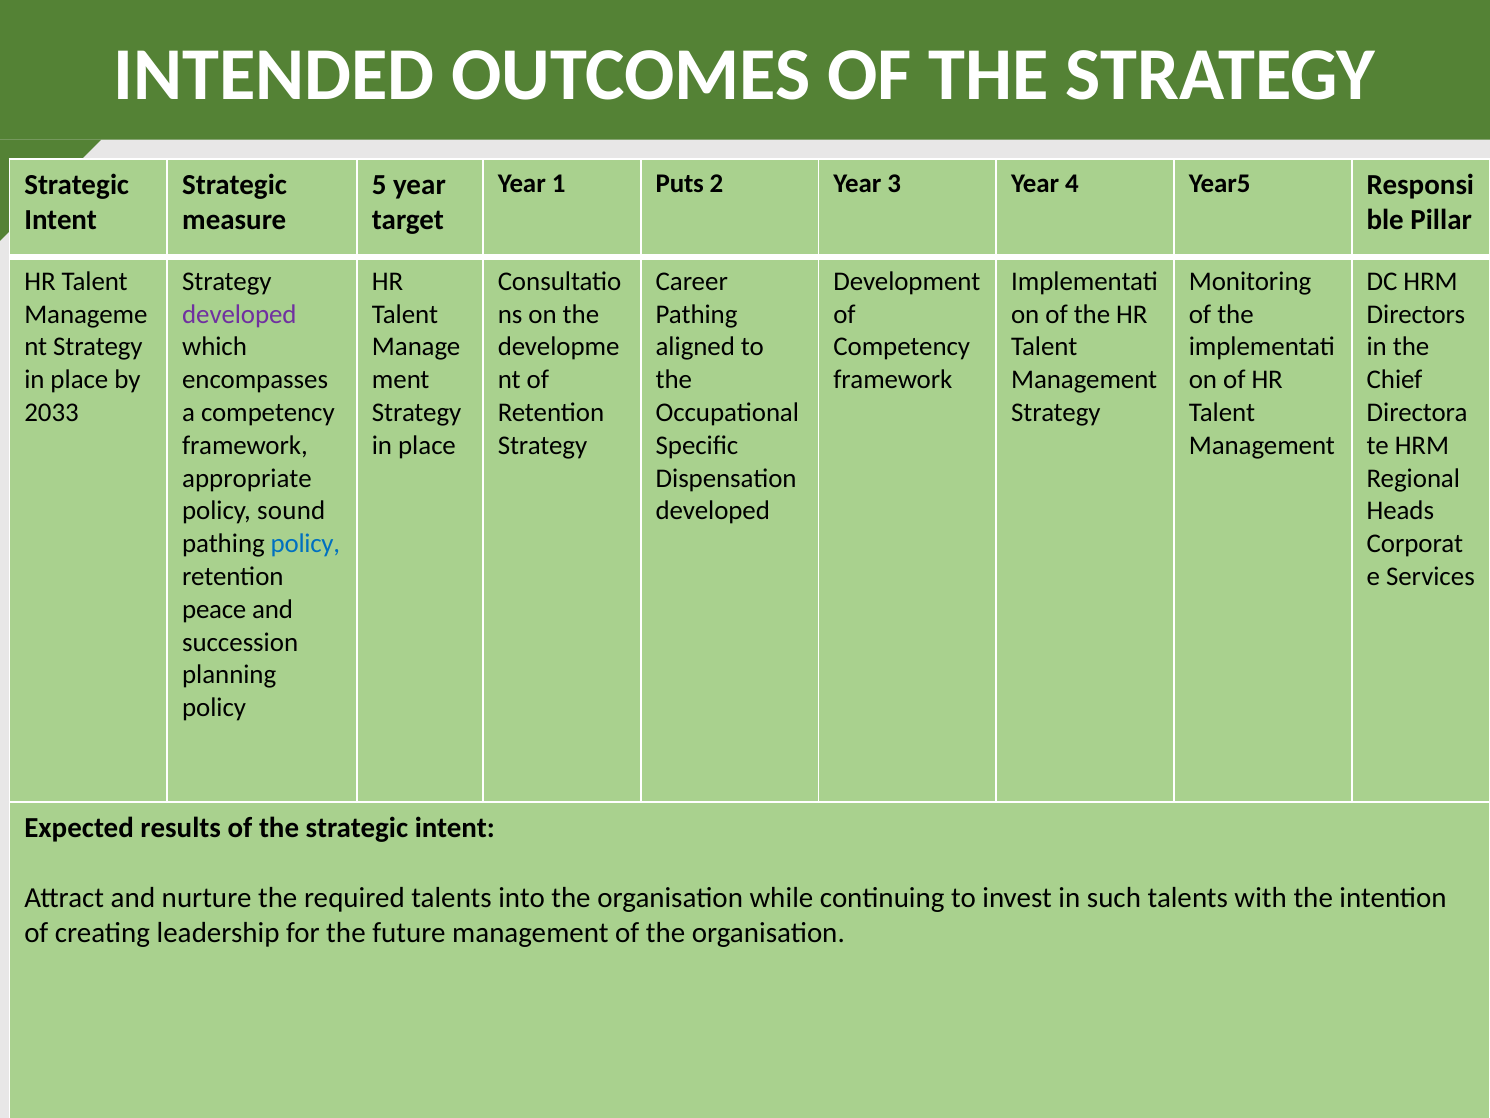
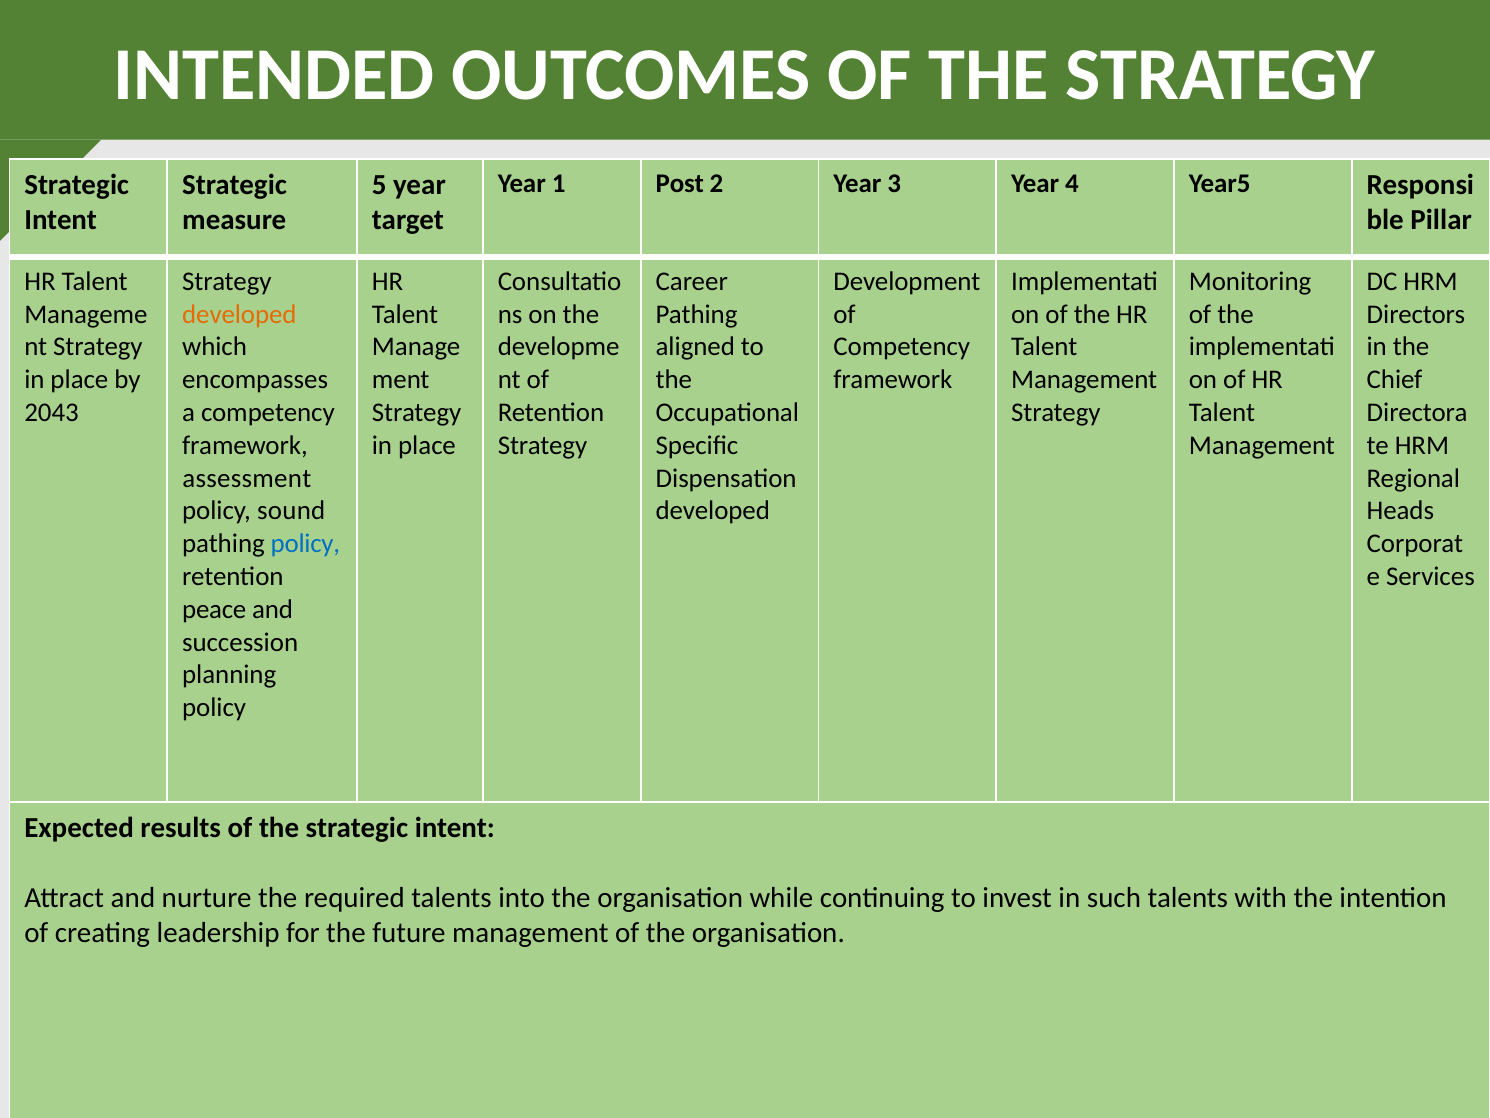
Puts: Puts -> Post
developed at (239, 314) colour: purple -> orange
2033: 2033 -> 2043
appropriate: appropriate -> assessment
